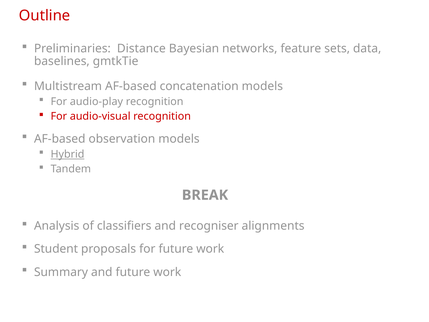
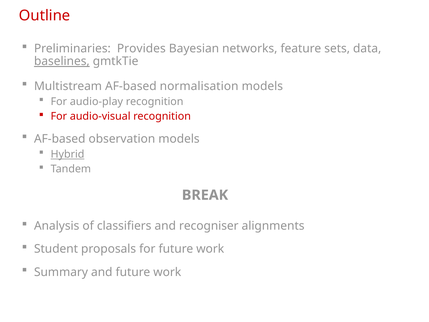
Distance: Distance -> Provides
baselines underline: none -> present
concatenation: concatenation -> normalisation
